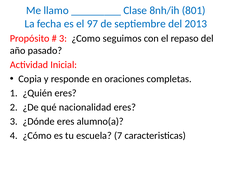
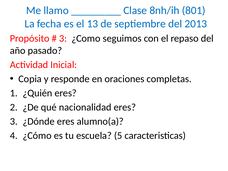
97: 97 -> 13
7: 7 -> 5
